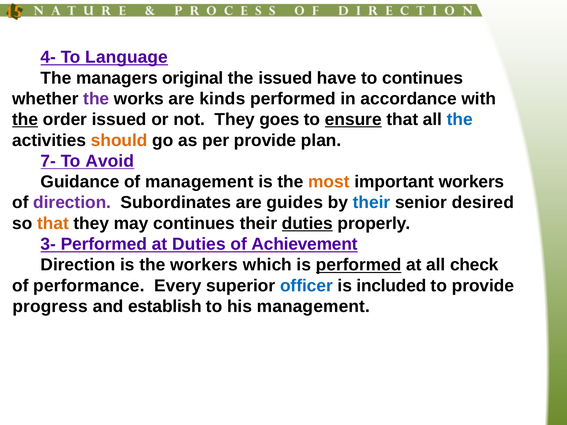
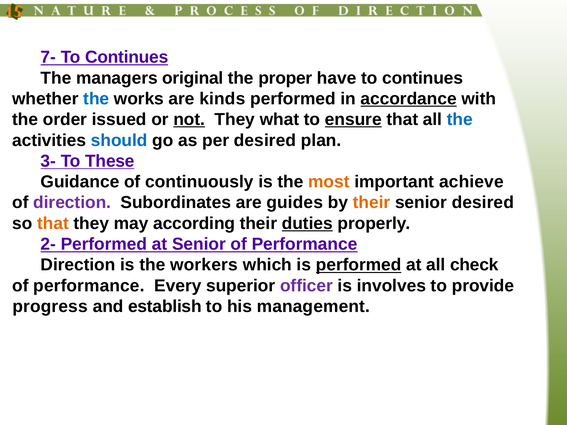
4-: 4- -> 7-
Language at (127, 57): Language -> Continues
the issued: issued -> proper
the at (96, 99) colour: purple -> blue
accordance underline: none -> present
the at (25, 120) underline: present -> none
not underline: none -> present
goes: goes -> what
should colour: orange -> blue
per provide: provide -> desired
7-: 7- -> 3-
Avoid: Avoid -> These
of management: management -> continuously
important workers: workers -> achieve
their at (372, 203) colour: blue -> orange
may continues: continues -> according
3-: 3- -> 2-
at Duties: Duties -> Senior
Achievement at (305, 244): Achievement -> Performance
officer colour: blue -> purple
included: included -> involves
